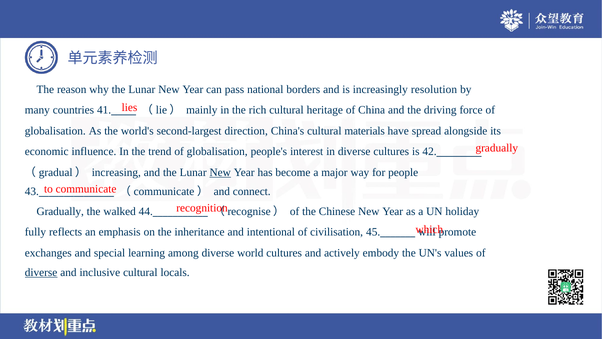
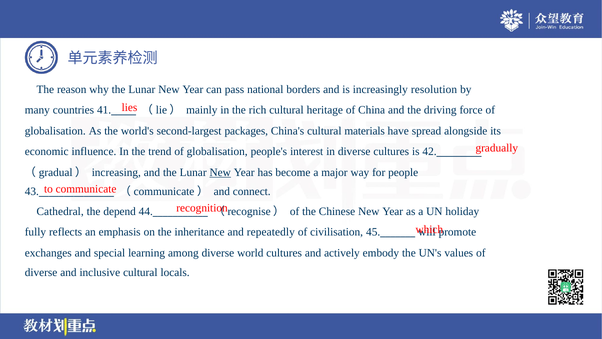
direction: direction -> packages
Gradually at (60, 211): Gradually -> Cathedral
walked: walked -> depend
intentional: intentional -> repeatedly
diverse at (41, 272) underline: present -> none
